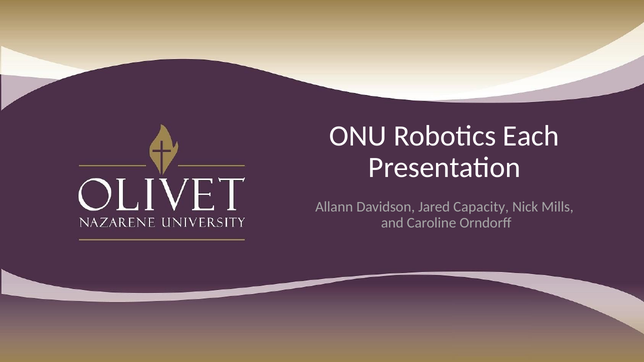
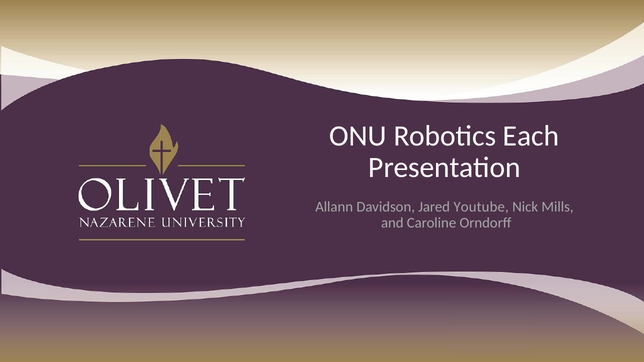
Capacity: Capacity -> Youtube
